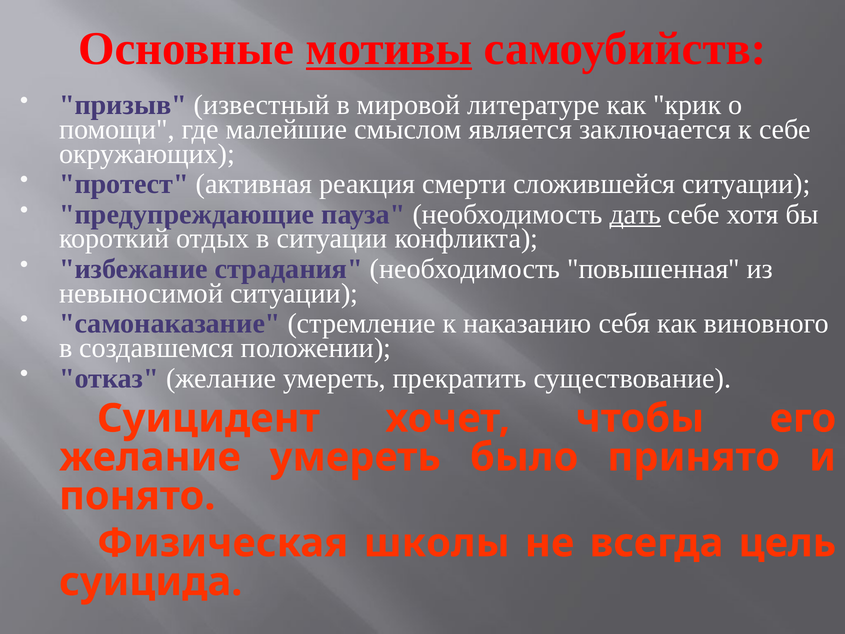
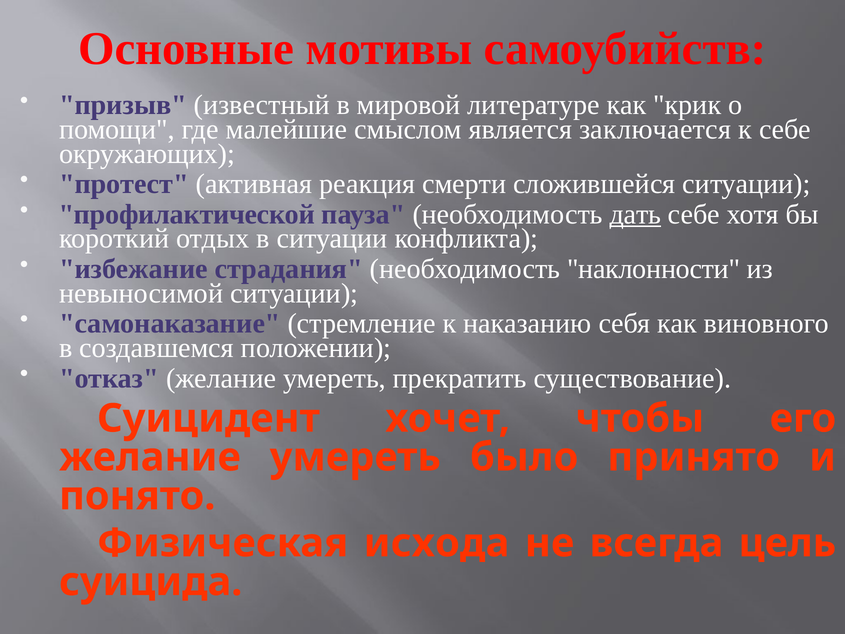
мотивы underline: present -> none
предупреждающие: предупреждающие -> профилактической
повышенная: повышенная -> наклонности
школы: школы -> исхода
